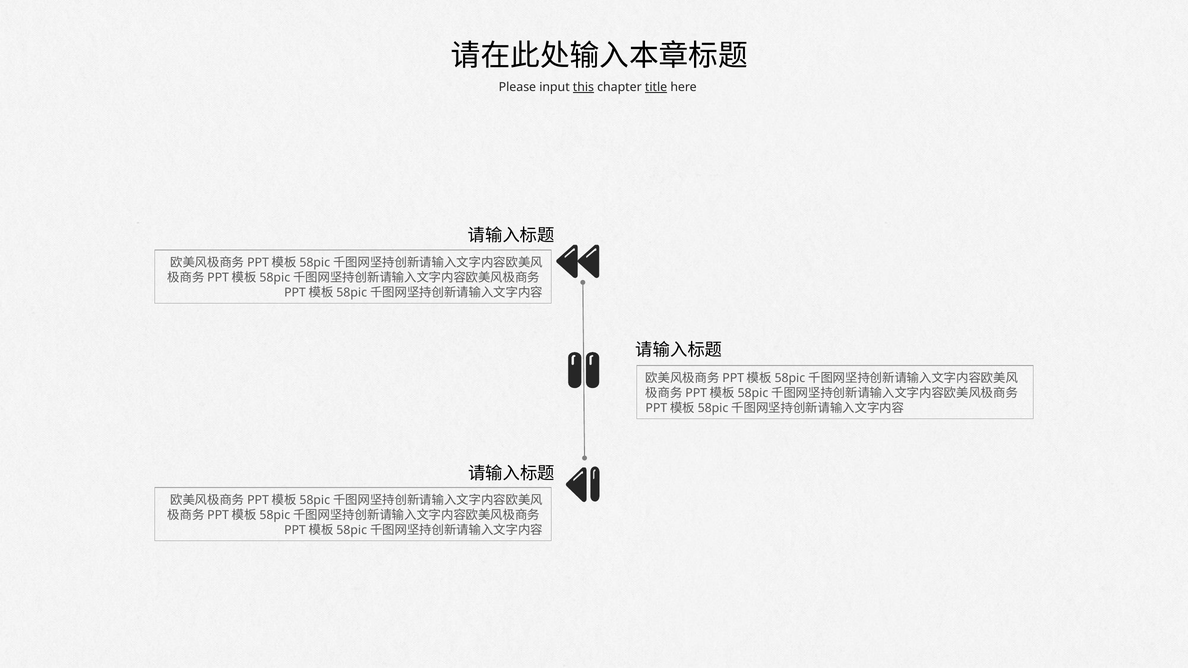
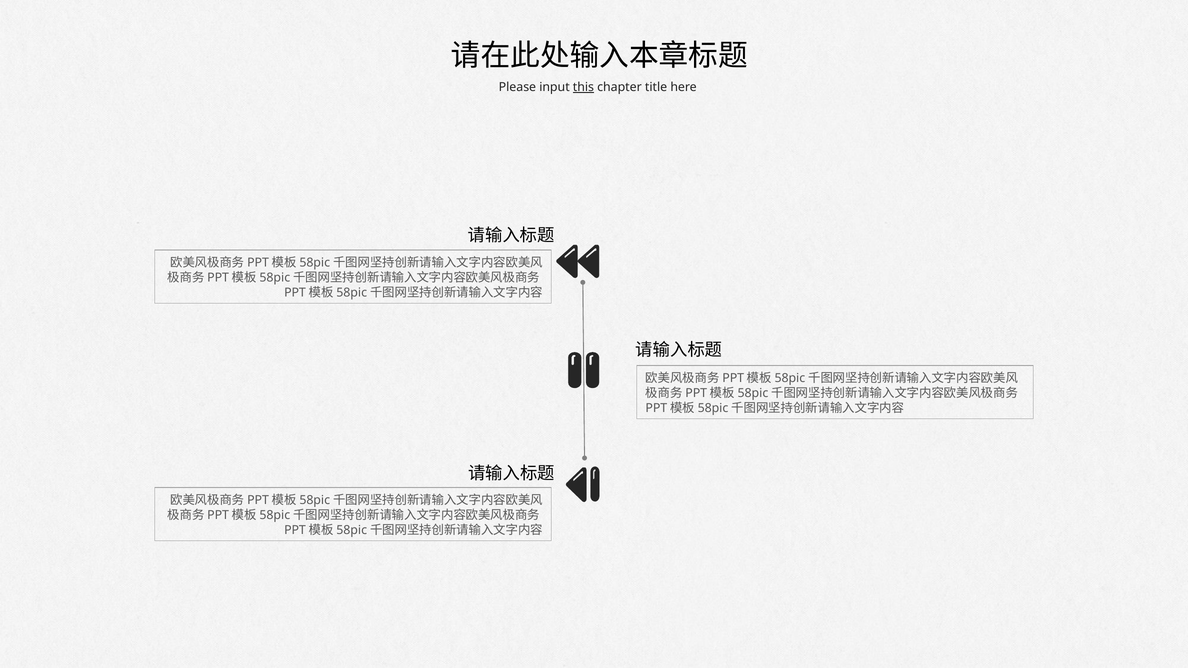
title underline: present -> none
